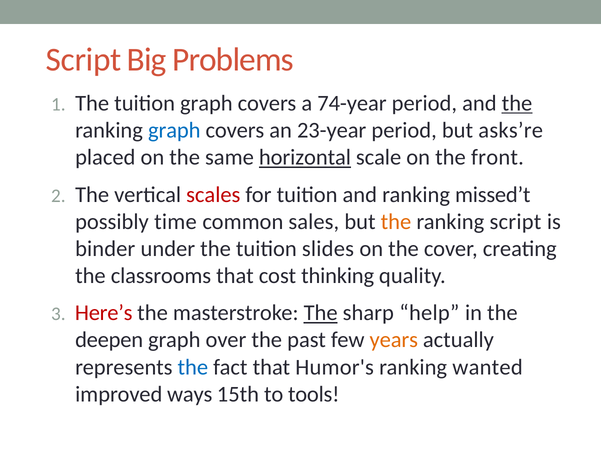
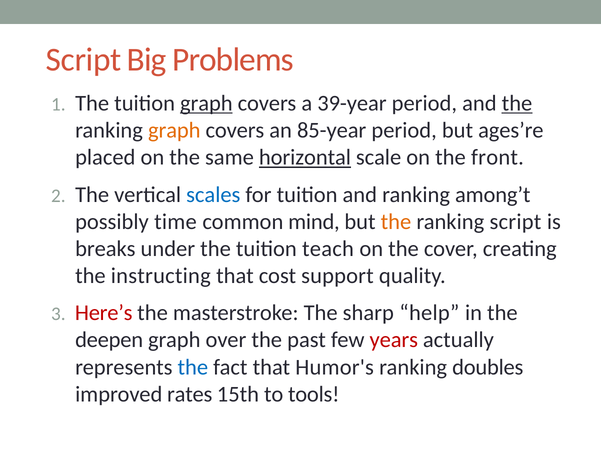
graph at (206, 103) underline: none -> present
74-year: 74-year -> 39-year
graph at (174, 130) colour: blue -> orange
23-year: 23-year -> 85-year
asks’re: asks’re -> ages’re
scales colour: red -> blue
missed’t: missed’t -> among’t
sales: sales -> mind
binder: binder -> breaks
slides: slides -> teach
classrooms: classrooms -> instructing
thinking: thinking -> support
The at (321, 313) underline: present -> none
years colour: orange -> red
wanted: wanted -> doubles
ways: ways -> rates
